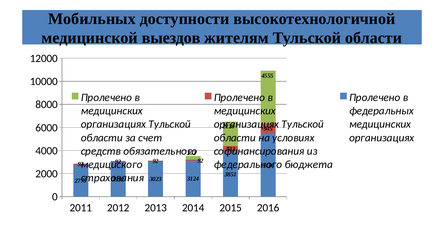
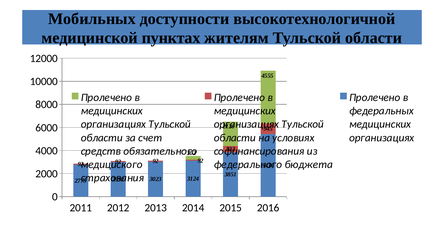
выездов: выездов -> пунктах
